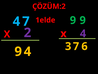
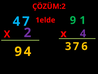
9 at (83, 20): 9 -> 1
